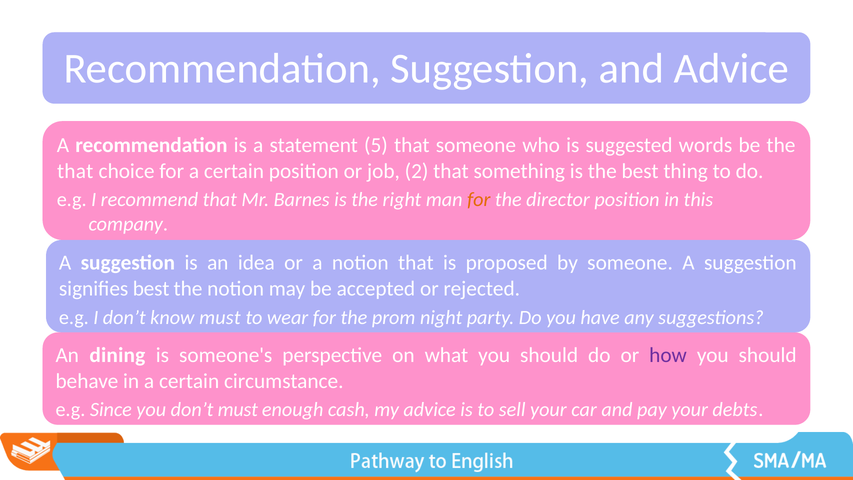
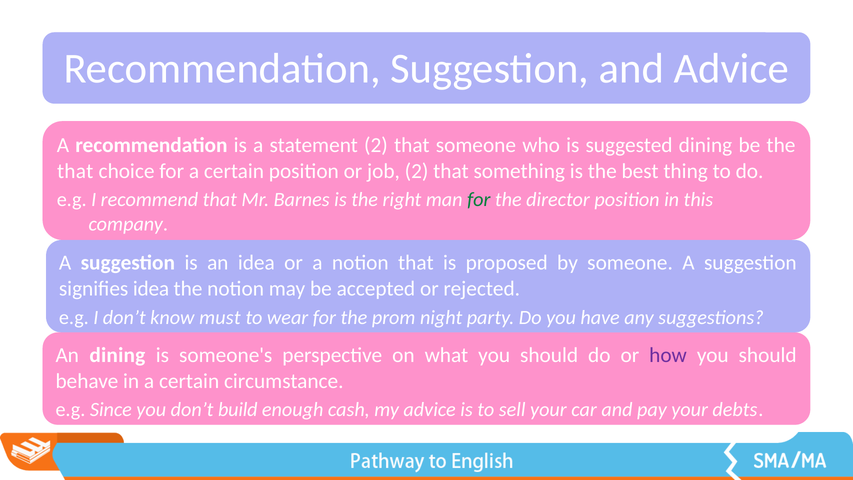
statement 5: 5 -> 2
suggested words: words -> dining
for at (479, 200) colour: orange -> green
signifies best: best -> idea
don’t must: must -> build
